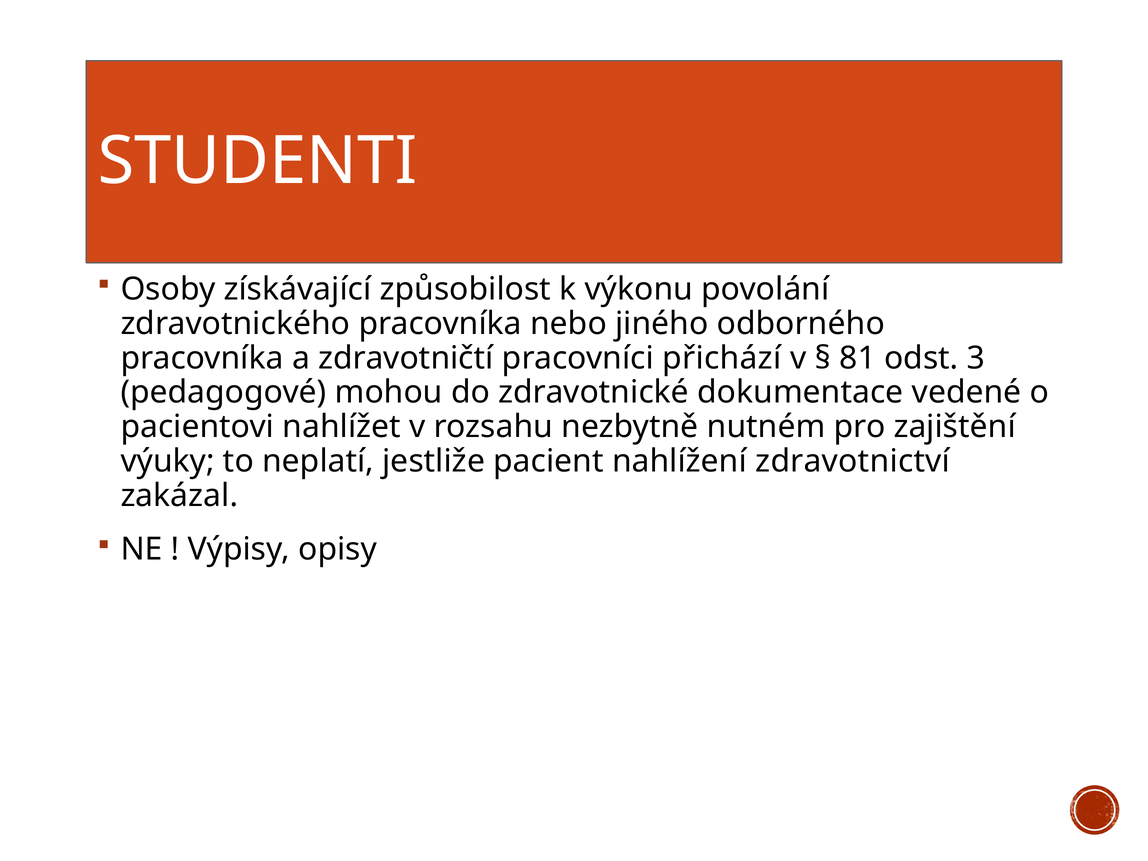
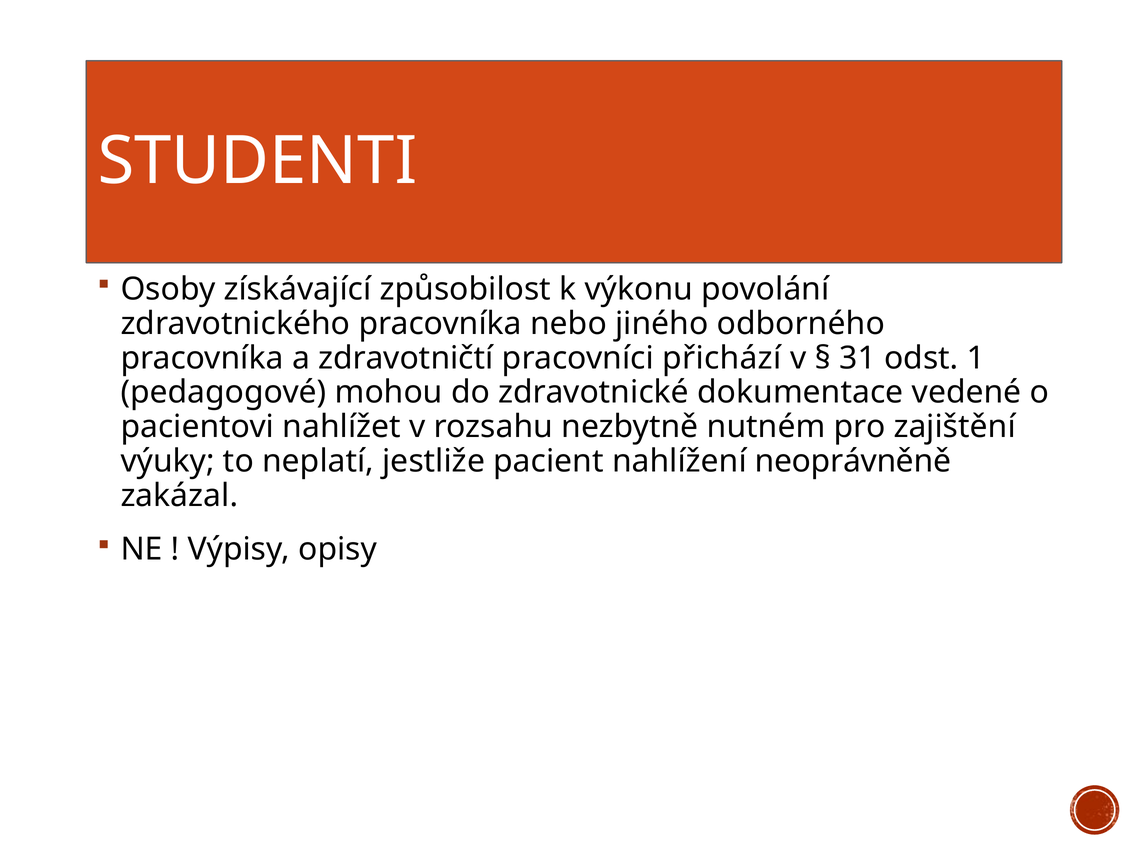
81: 81 -> 31
3: 3 -> 1
zdravotnictví: zdravotnictví -> neoprávněně
